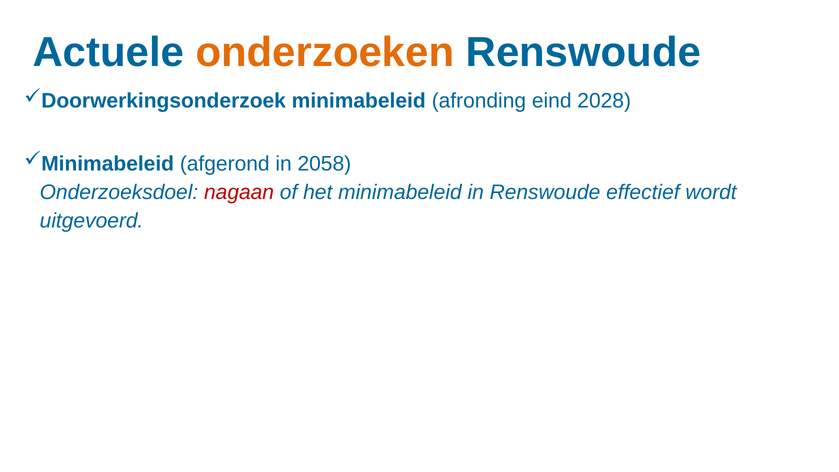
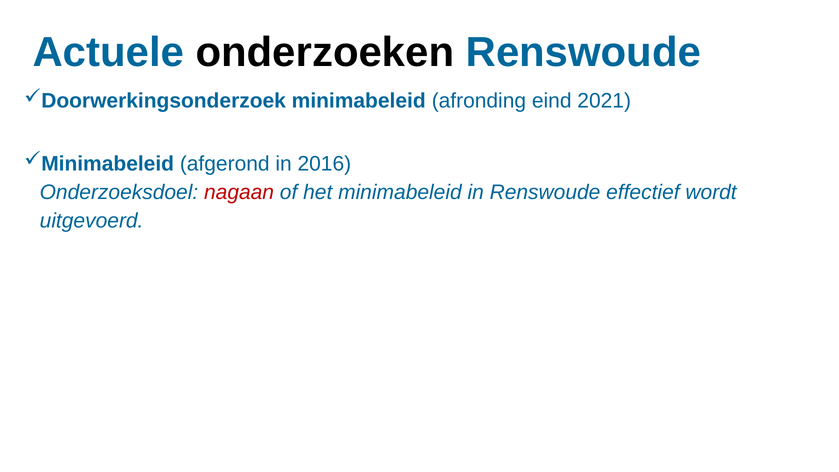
onderzoeken colour: orange -> black
2028: 2028 -> 2021
2058: 2058 -> 2016
